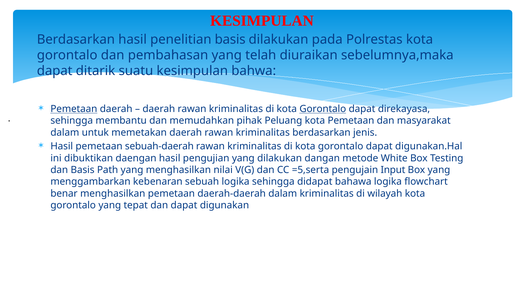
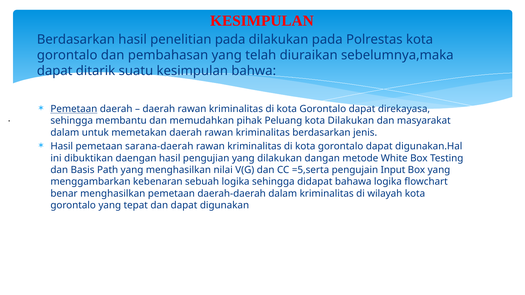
penelitian basis: basis -> pada
Gorontalo at (323, 109) underline: present -> none
kota Pemetaan: Pemetaan -> Dilakukan
sebuah-daerah: sebuah-daerah -> sarana-daerah
